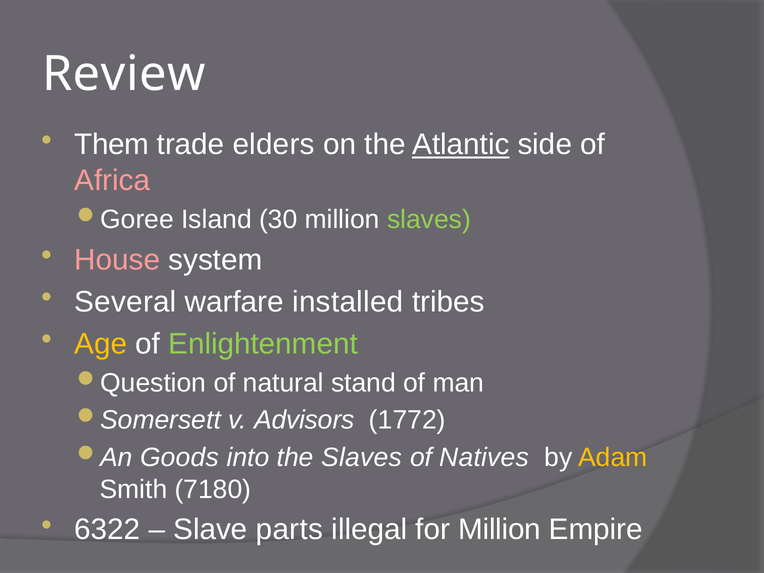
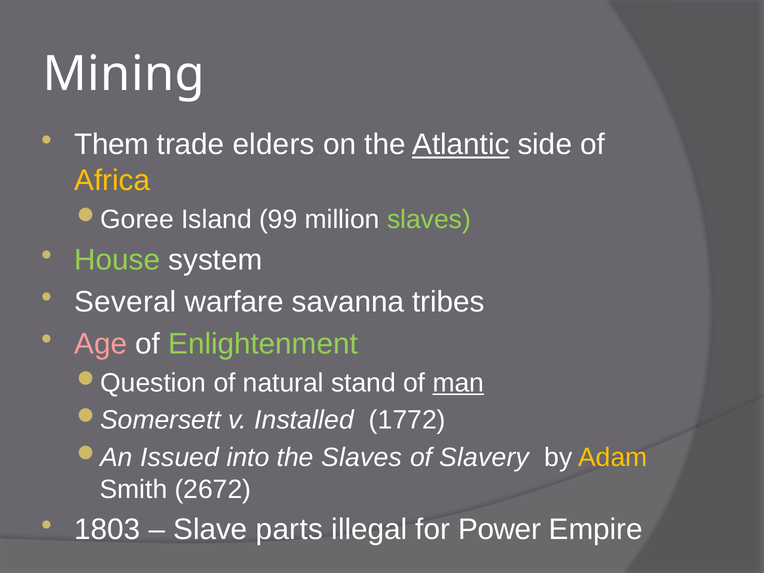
Review: Review -> Mining
Africa colour: pink -> yellow
30: 30 -> 99
House colour: pink -> light green
installed: installed -> savanna
Age colour: yellow -> pink
man underline: none -> present
Advisors: Advisors -> Installed
Goods: Goods -> Issued
Natives: Natives -> Slavery
7180: 7180 -> 2672
6322: 6322 -> 1803
for Million: Million -> Power
